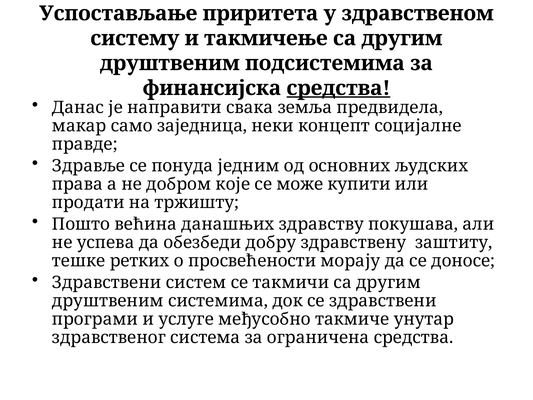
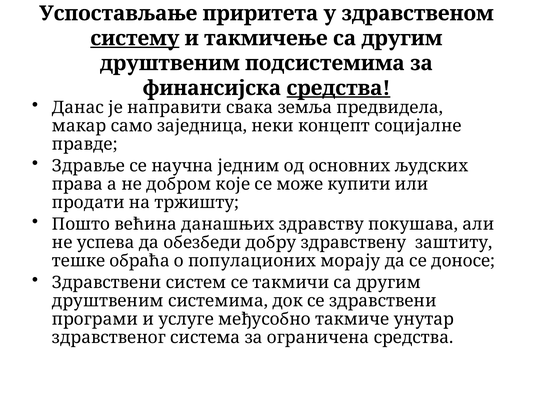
систему underline: none -> present
понуда: понуда -> научна
ретких: ретких -> обраћа
просвећености: просвећености -> популационих
